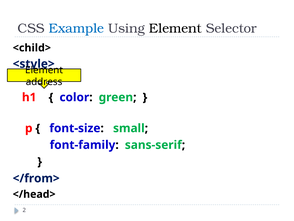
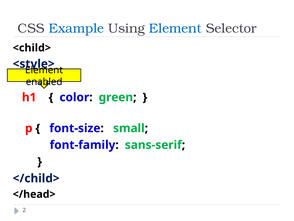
Element at (175, 28) colour: black -> blue
address: address -> enabled
</from>: </from> -> </child>
